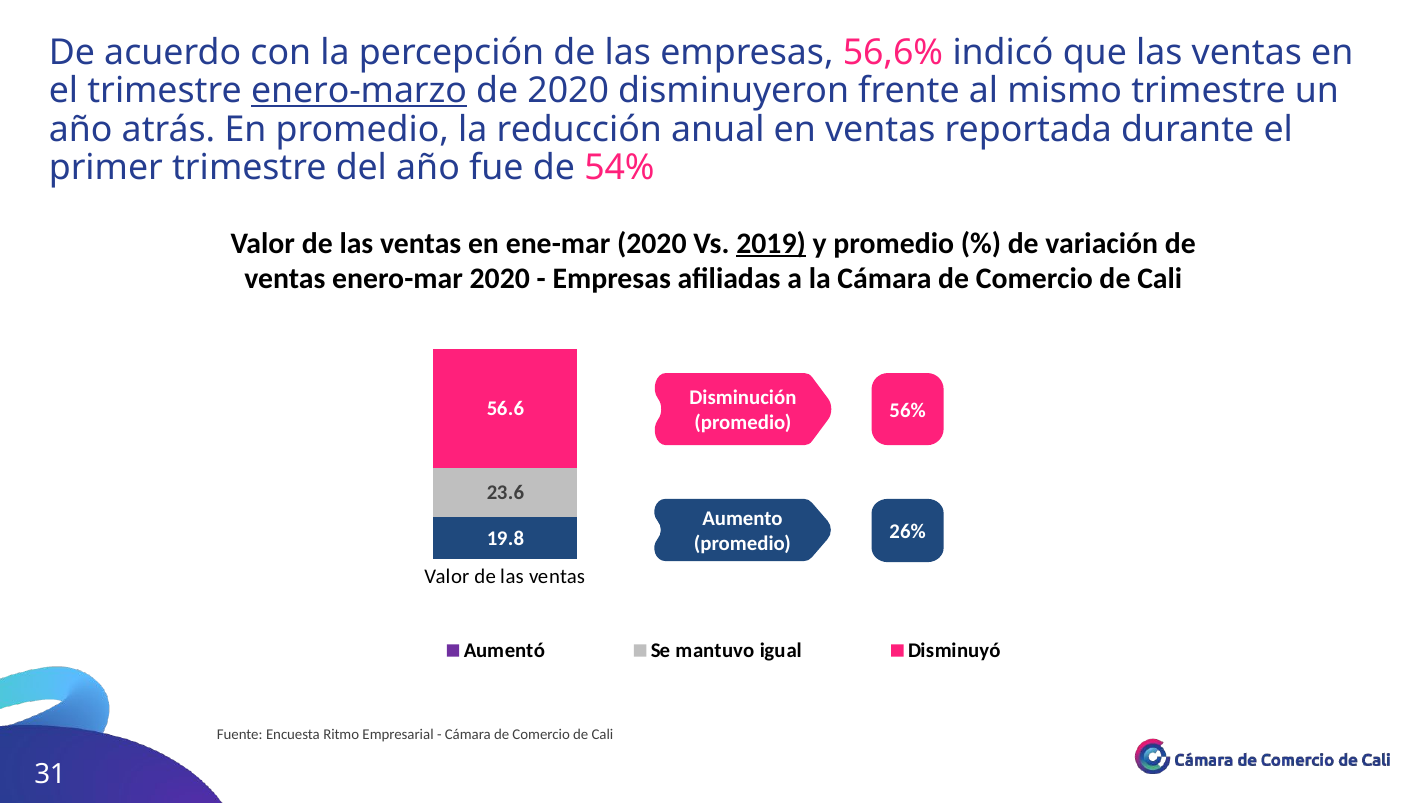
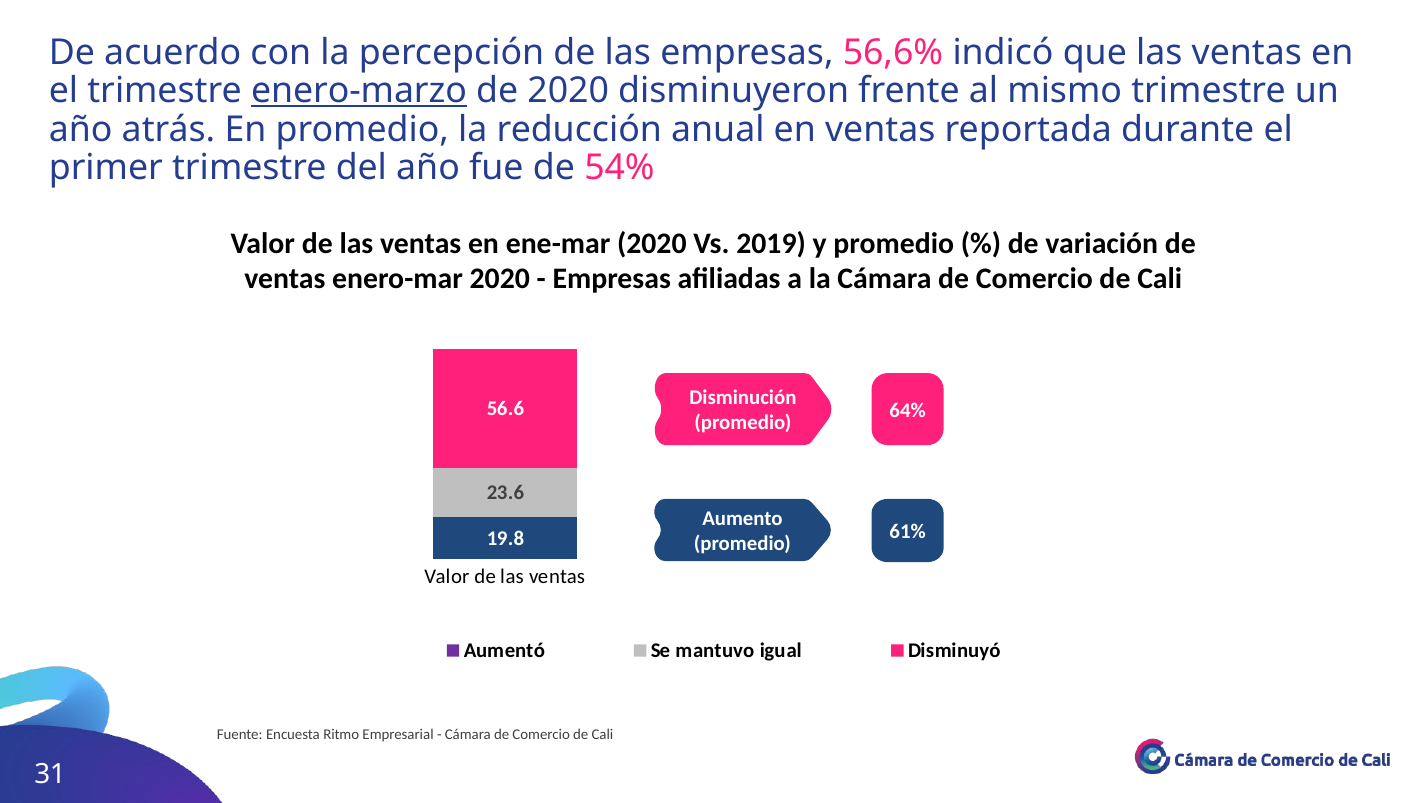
2019 underline: present -> none
56%: 56% -> 64%
26%: 26% -> 61%
